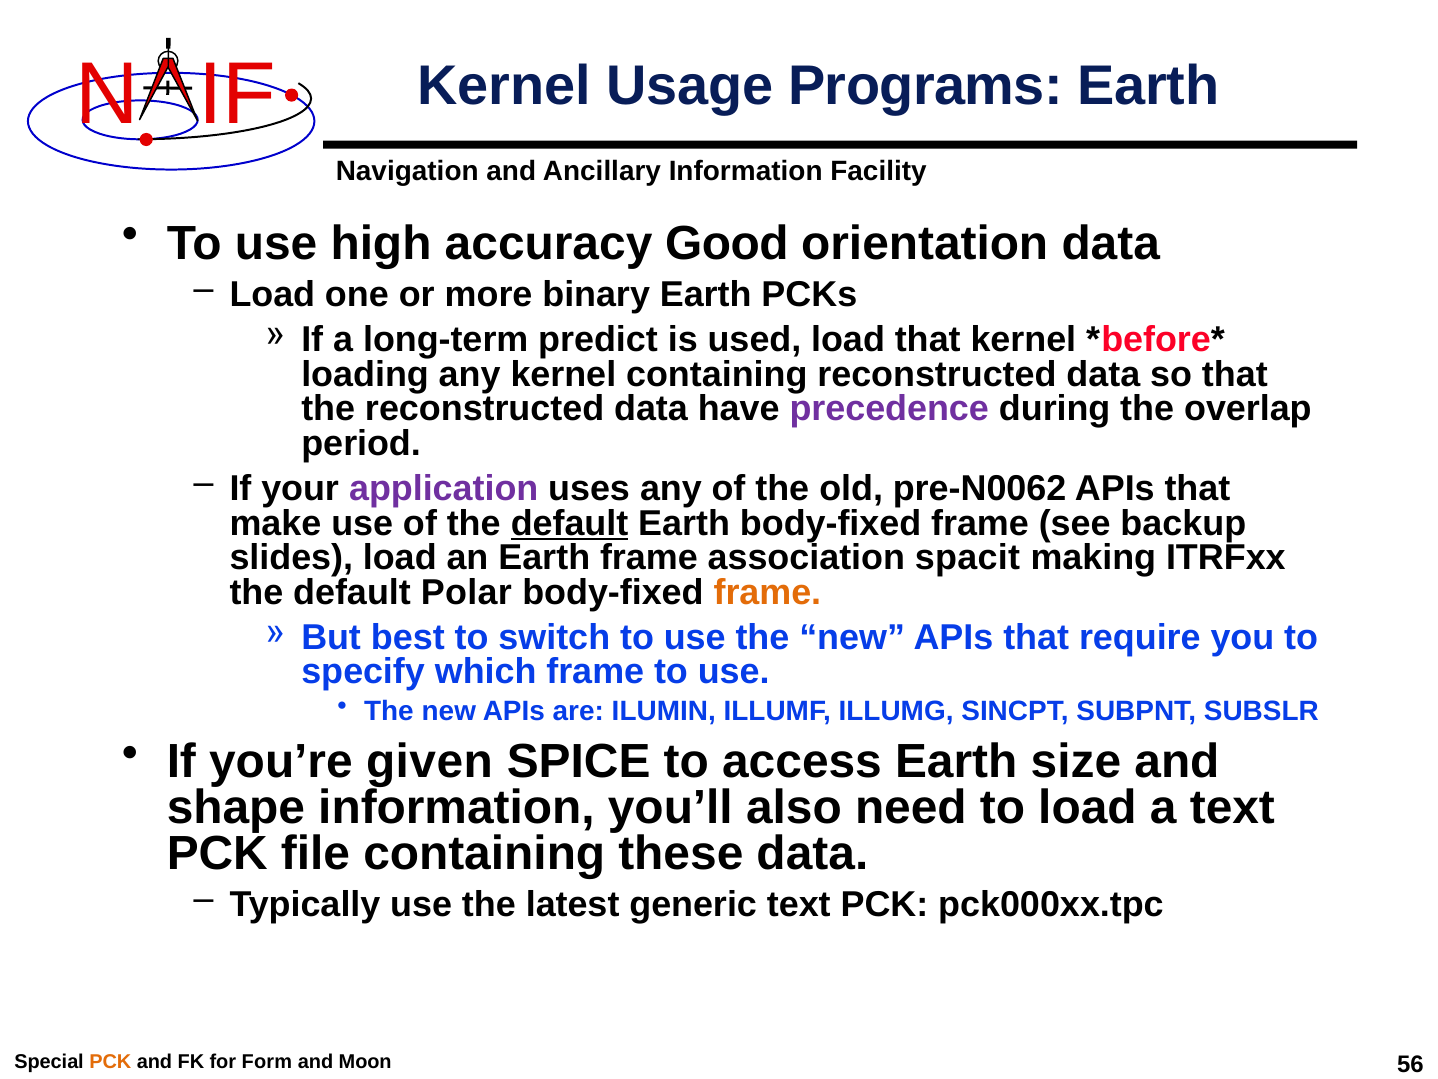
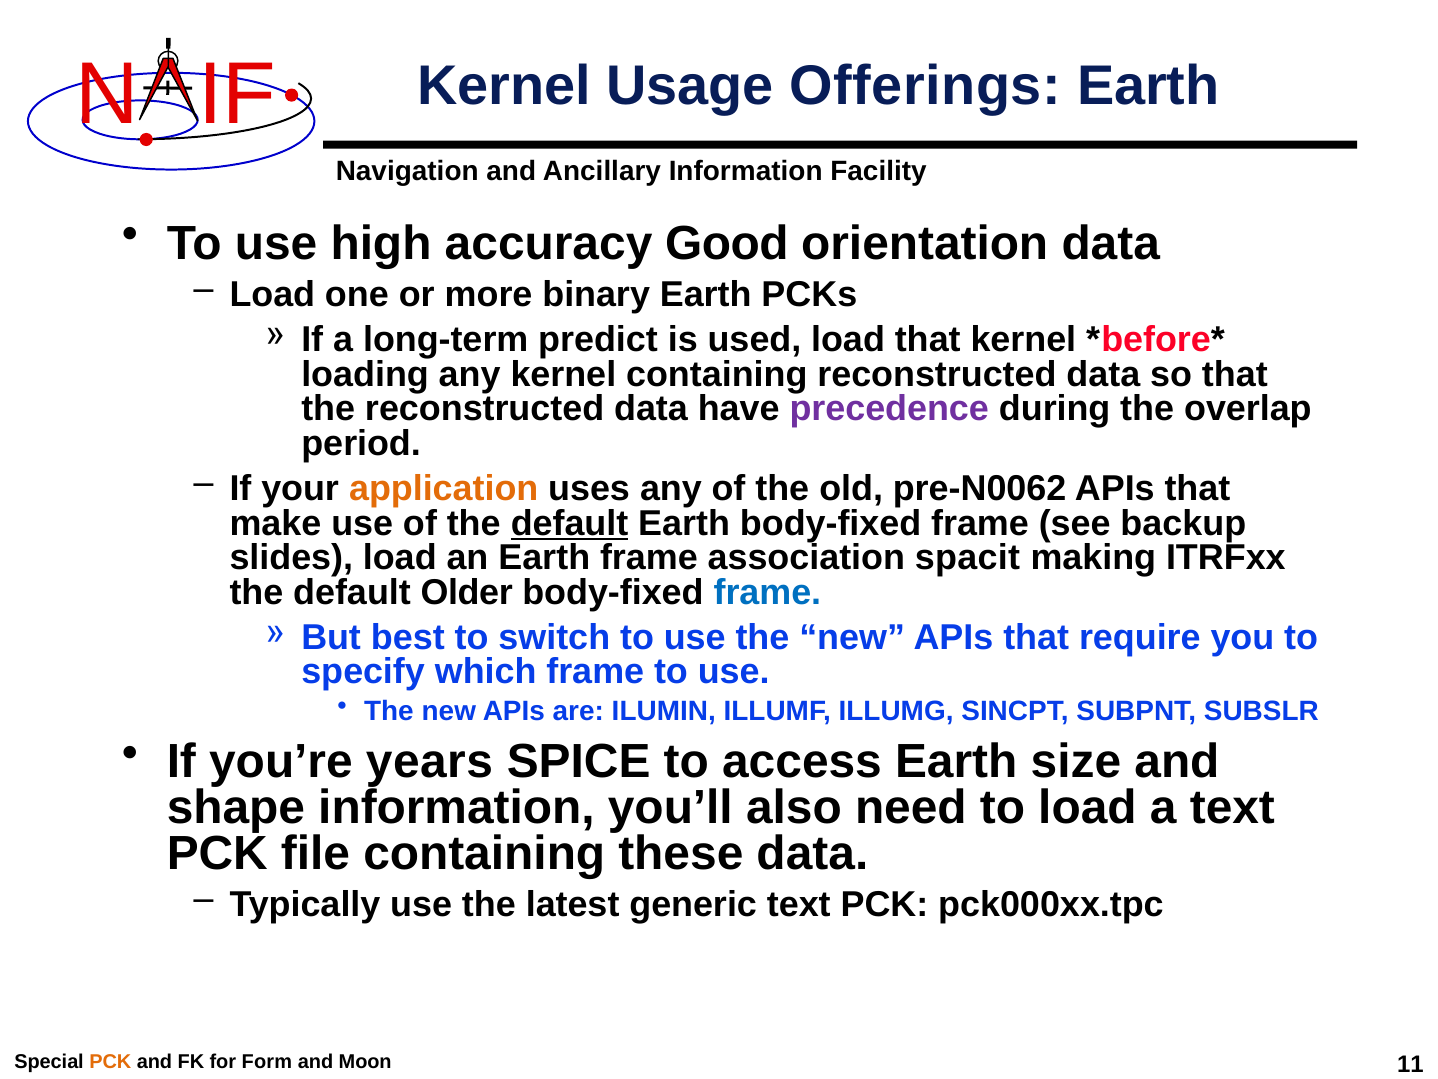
Programs: Programs -> Offerings
application colour: purple -> orange
Polar: Polar -> Older
frame at (767, 592) colour: orange -> blue
given: given -> years
56: 56 -> 11
